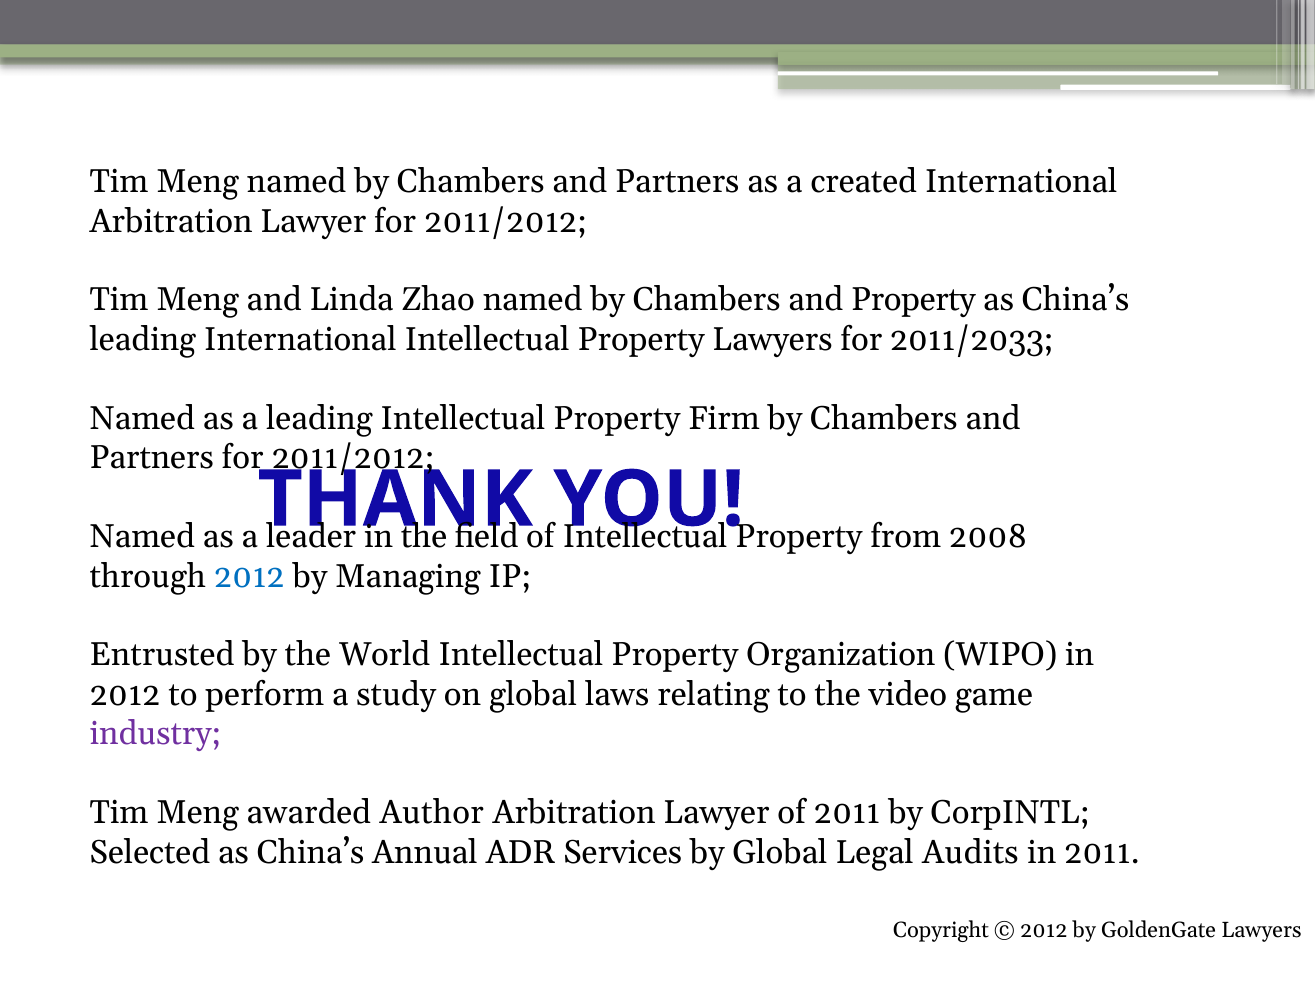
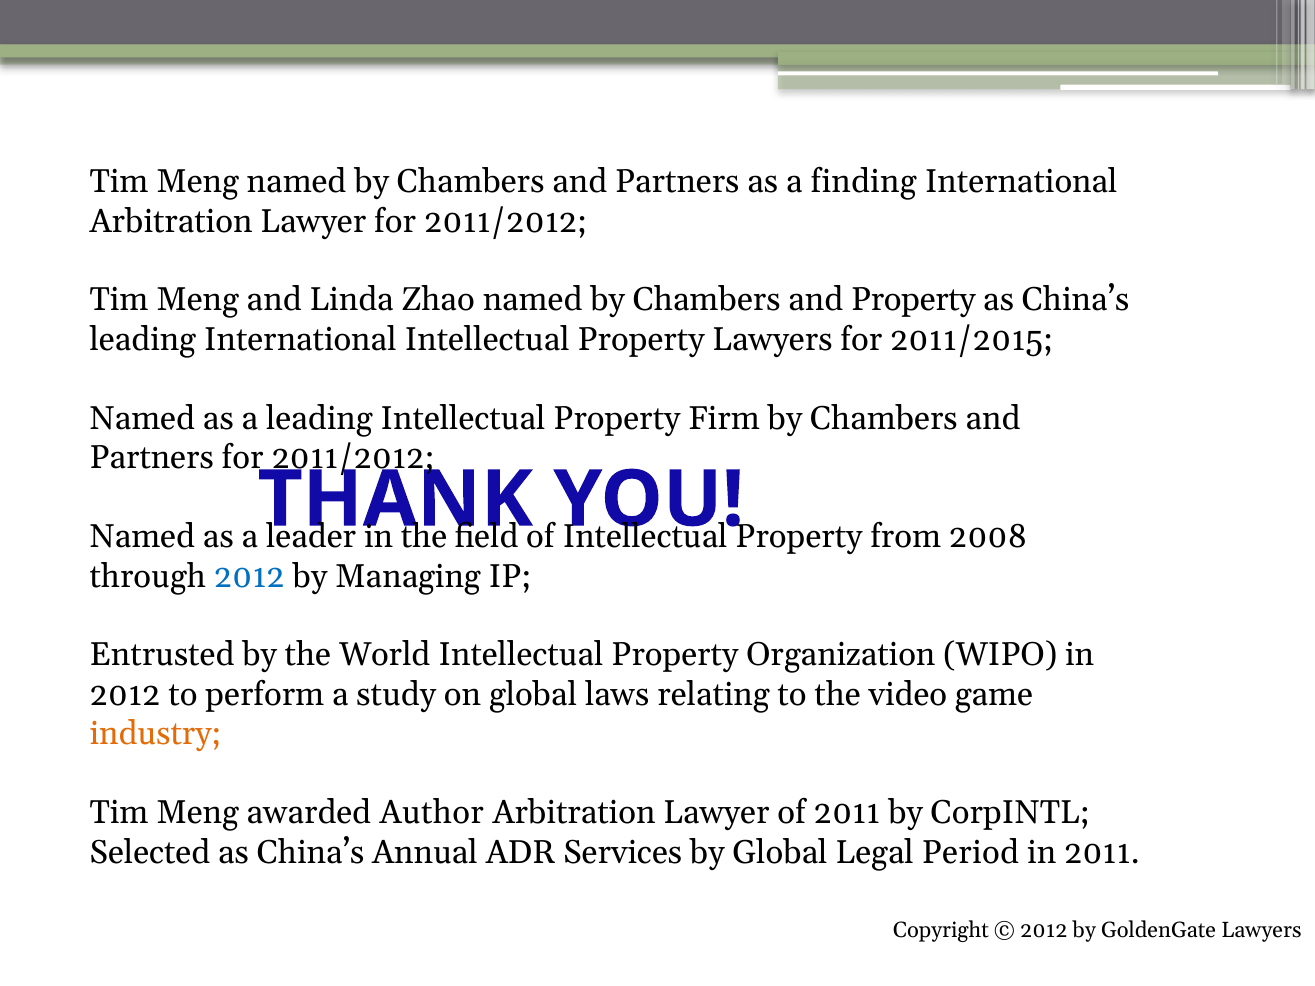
created: created -> finding
2011/2033: 2011/2033 -> 2011/2015
industry colour: purple -> orange
Audits: Audits -> Period
